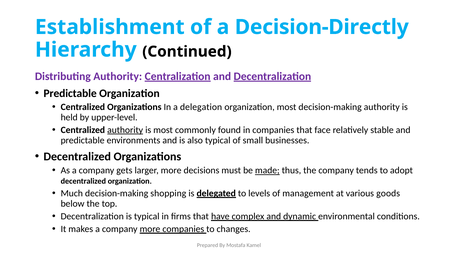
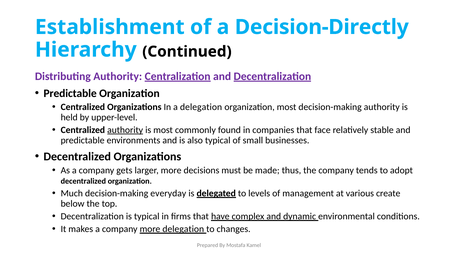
made underline: present -> none
shopping: shopping -> everyday
goods: goods -> create
more companies: companies -> delegation
